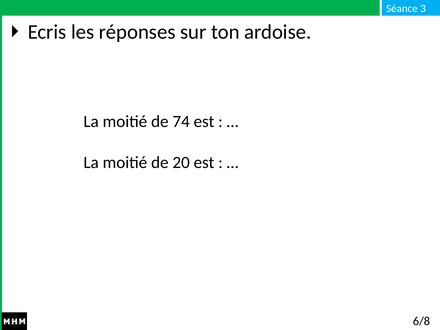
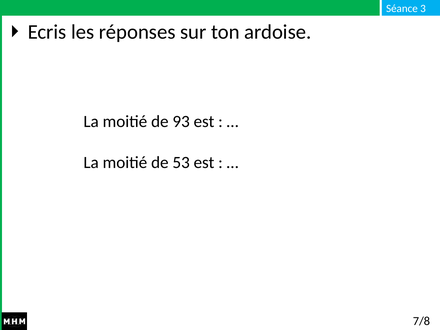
74: 74 -> 93
20: 20 -> 53
6/8: 6/8 -> 7/8
